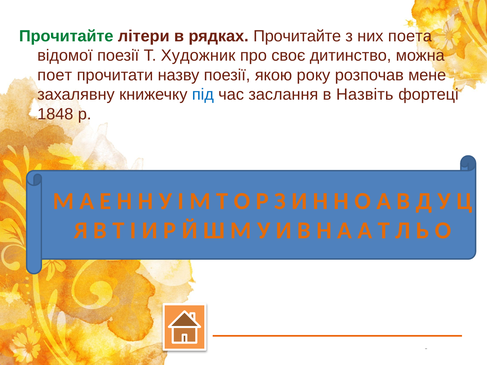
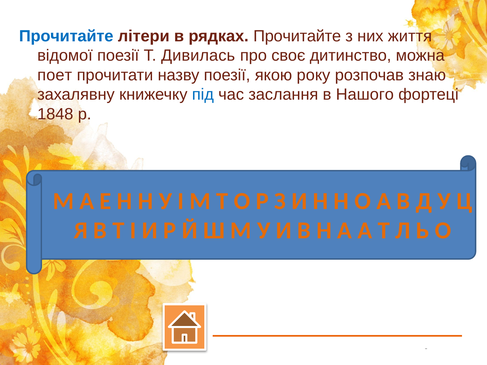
Прочитайте at (66, 36) colour: green -> blue
поета: поета -> життя
Художник: Художник -> Дивилась
мене: мене -> знаю
Назвіть: Назвіть -> Нашого
